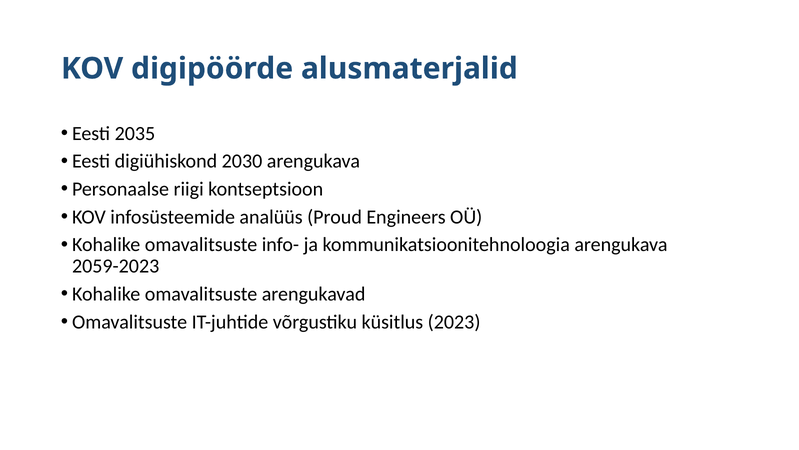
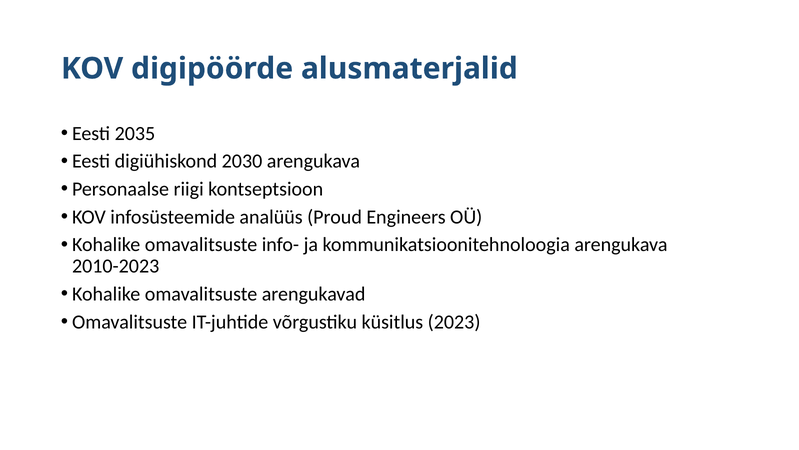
2059-2023: 2059-2023 -> 2010-2023
